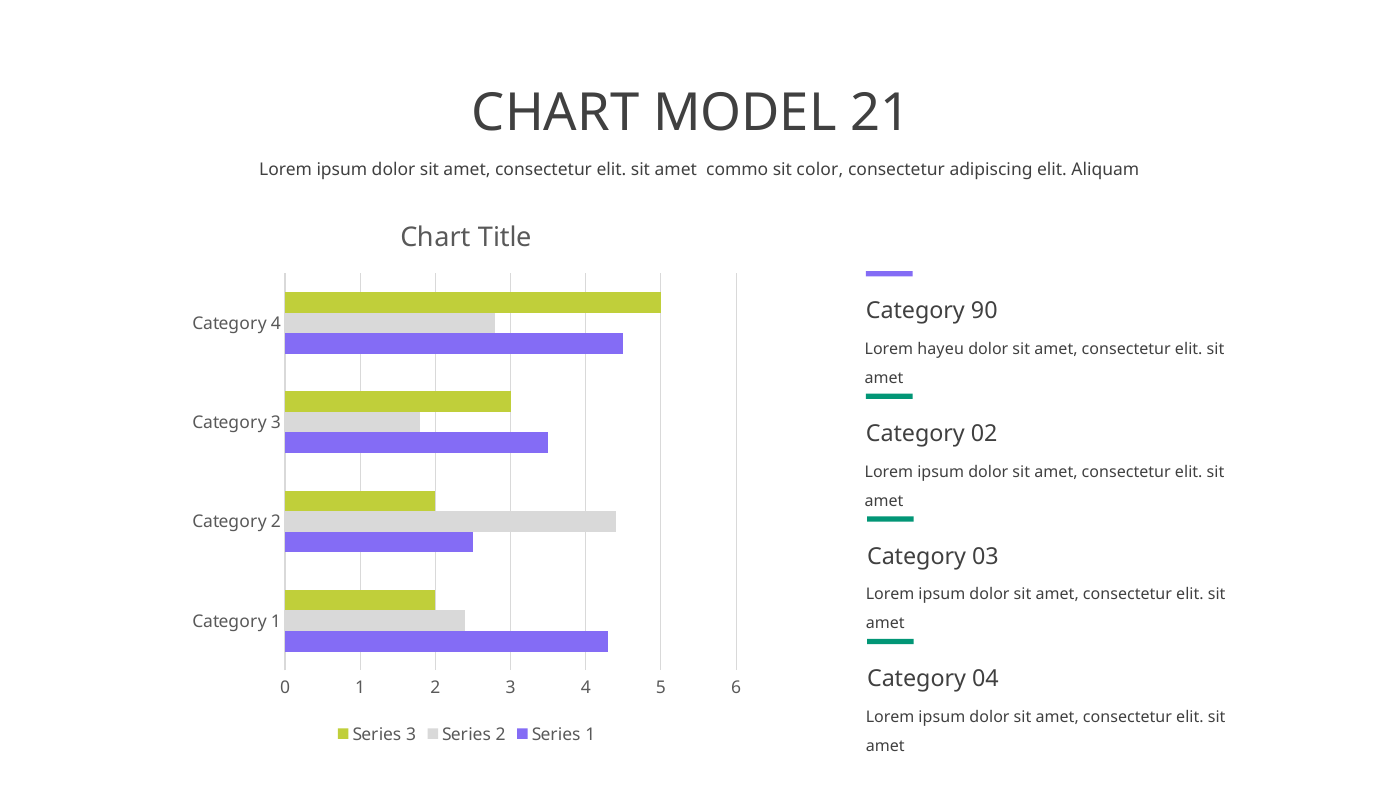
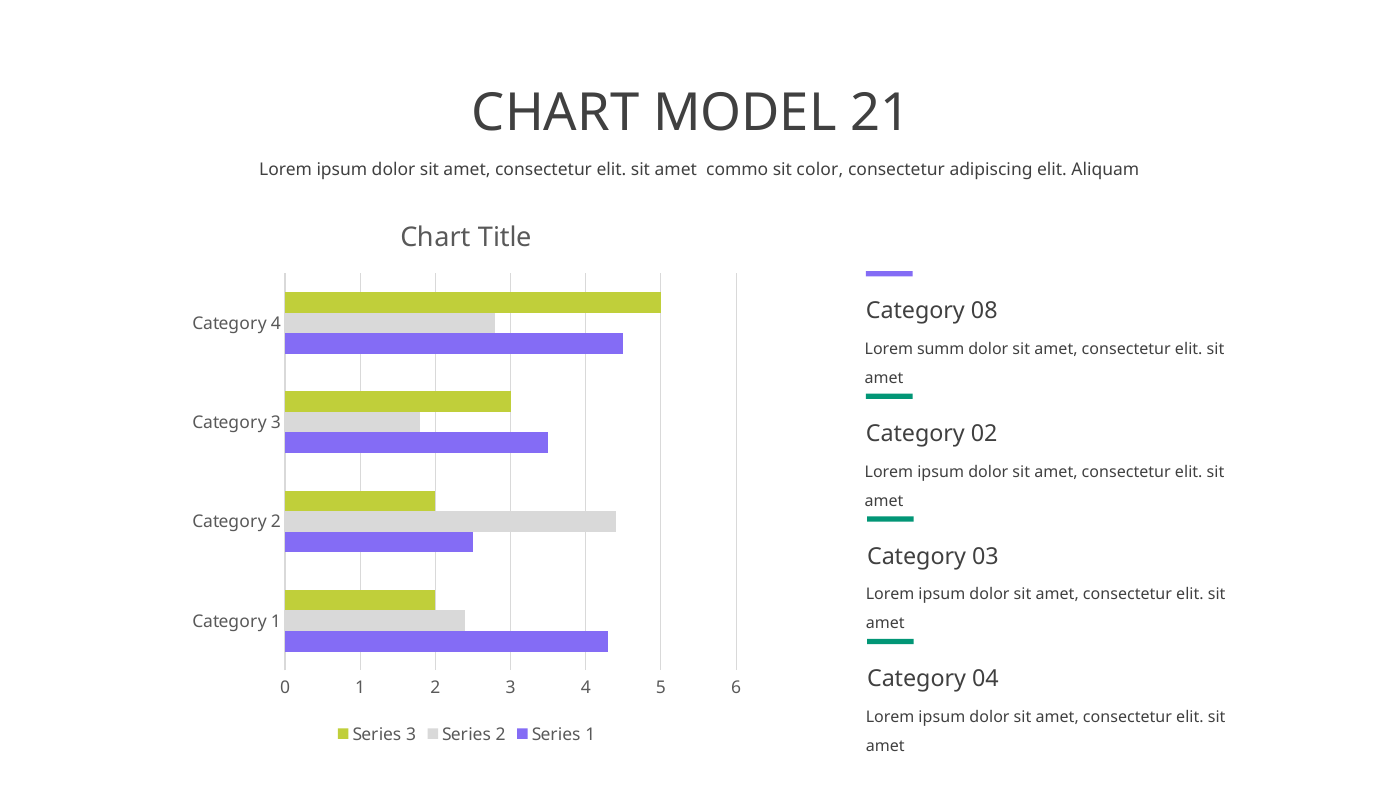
90: 90 -> 08
hayeu: hayeu -> summ
